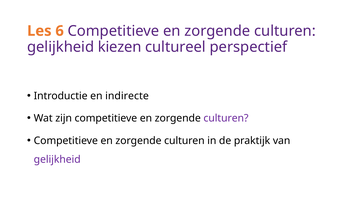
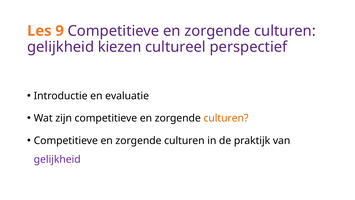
6: 6 -> 9
indirecte: indirecte -> evaluatie
culturen at (226, 118) colour: purple -> orange
